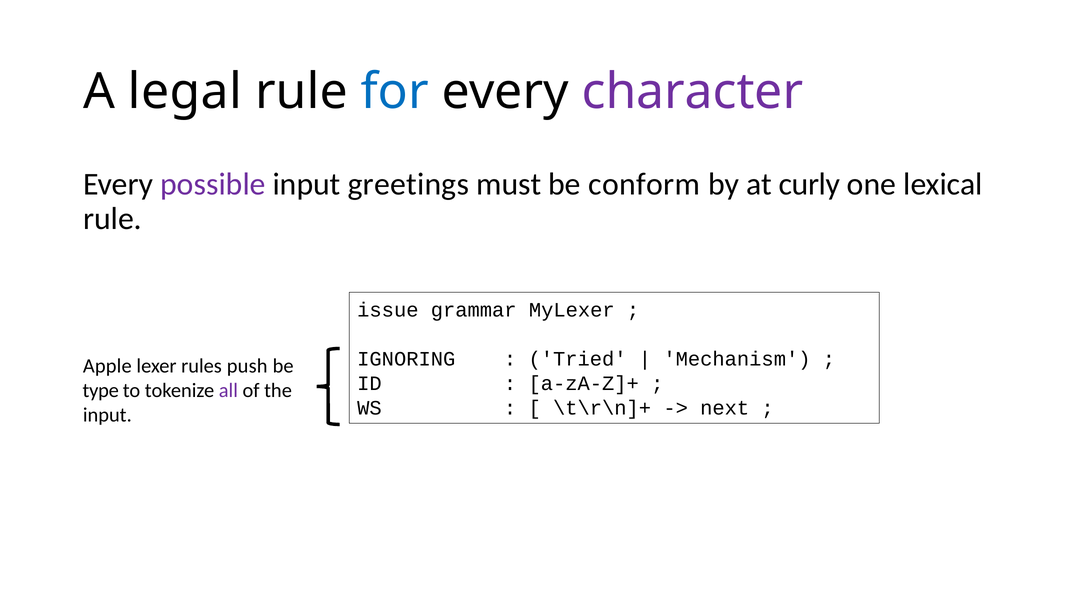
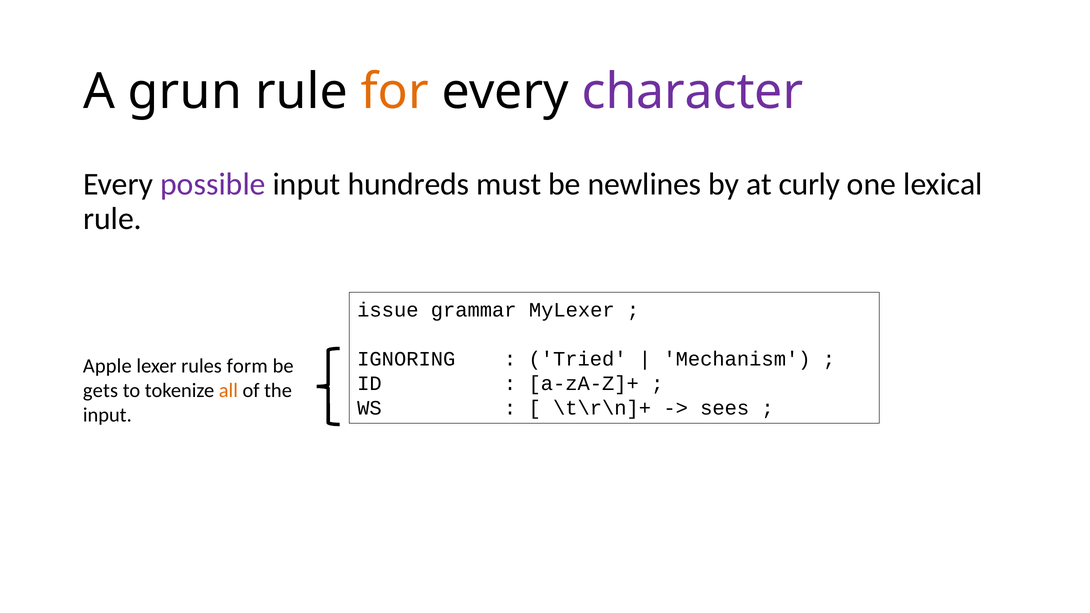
legal: legal -> grun
for colour: blue -> orange
greetings: greetings -> hundreds
conform: conform -> newlines
push: push -> form
type: type -> gets
all colour: purple -> orange
next: next -> sees
